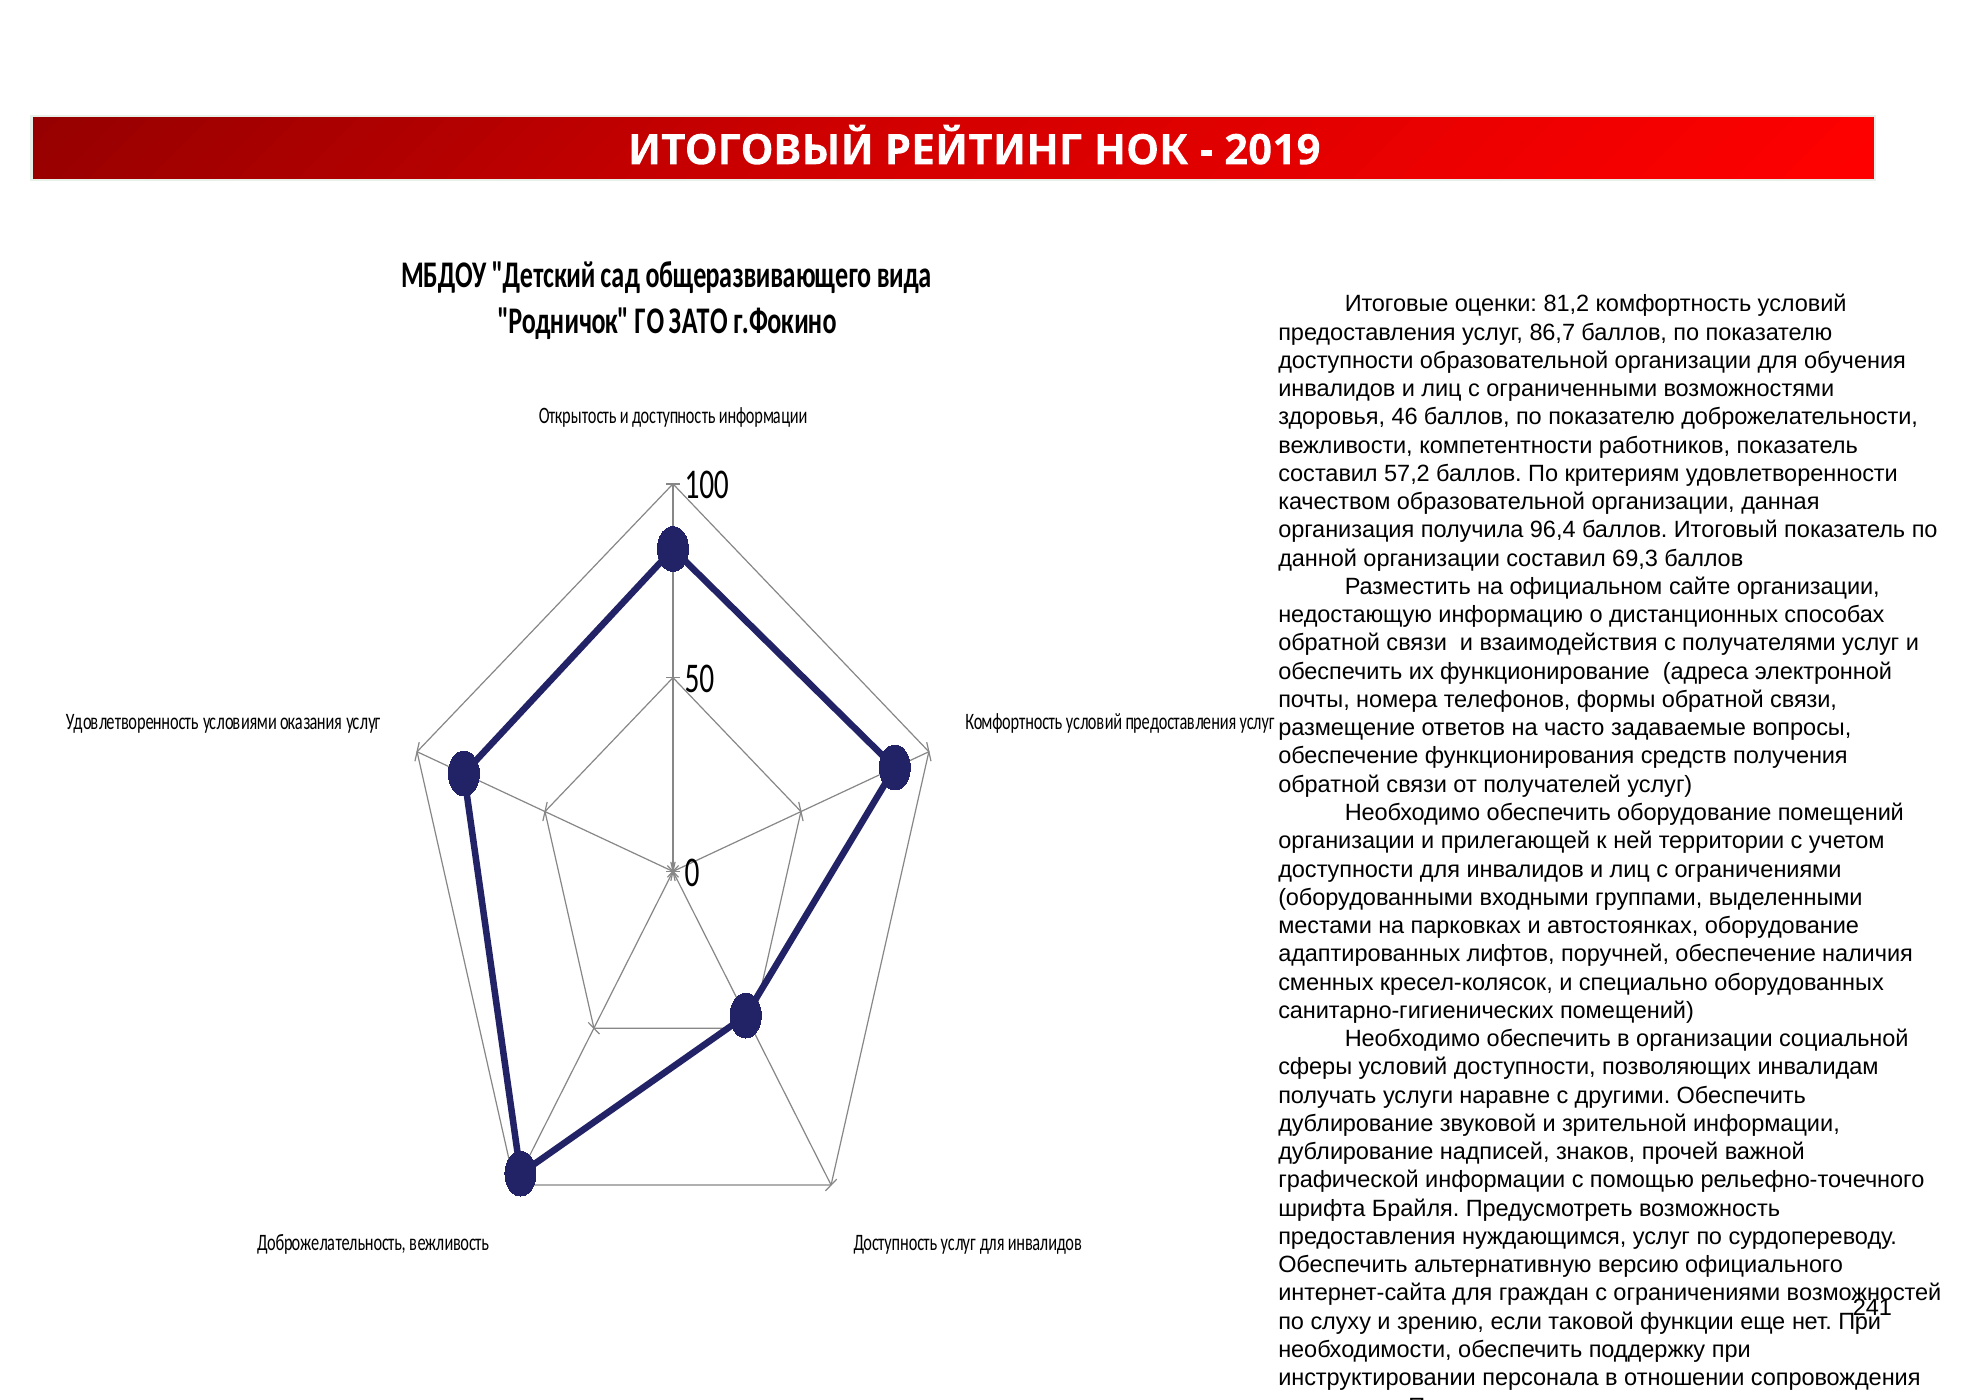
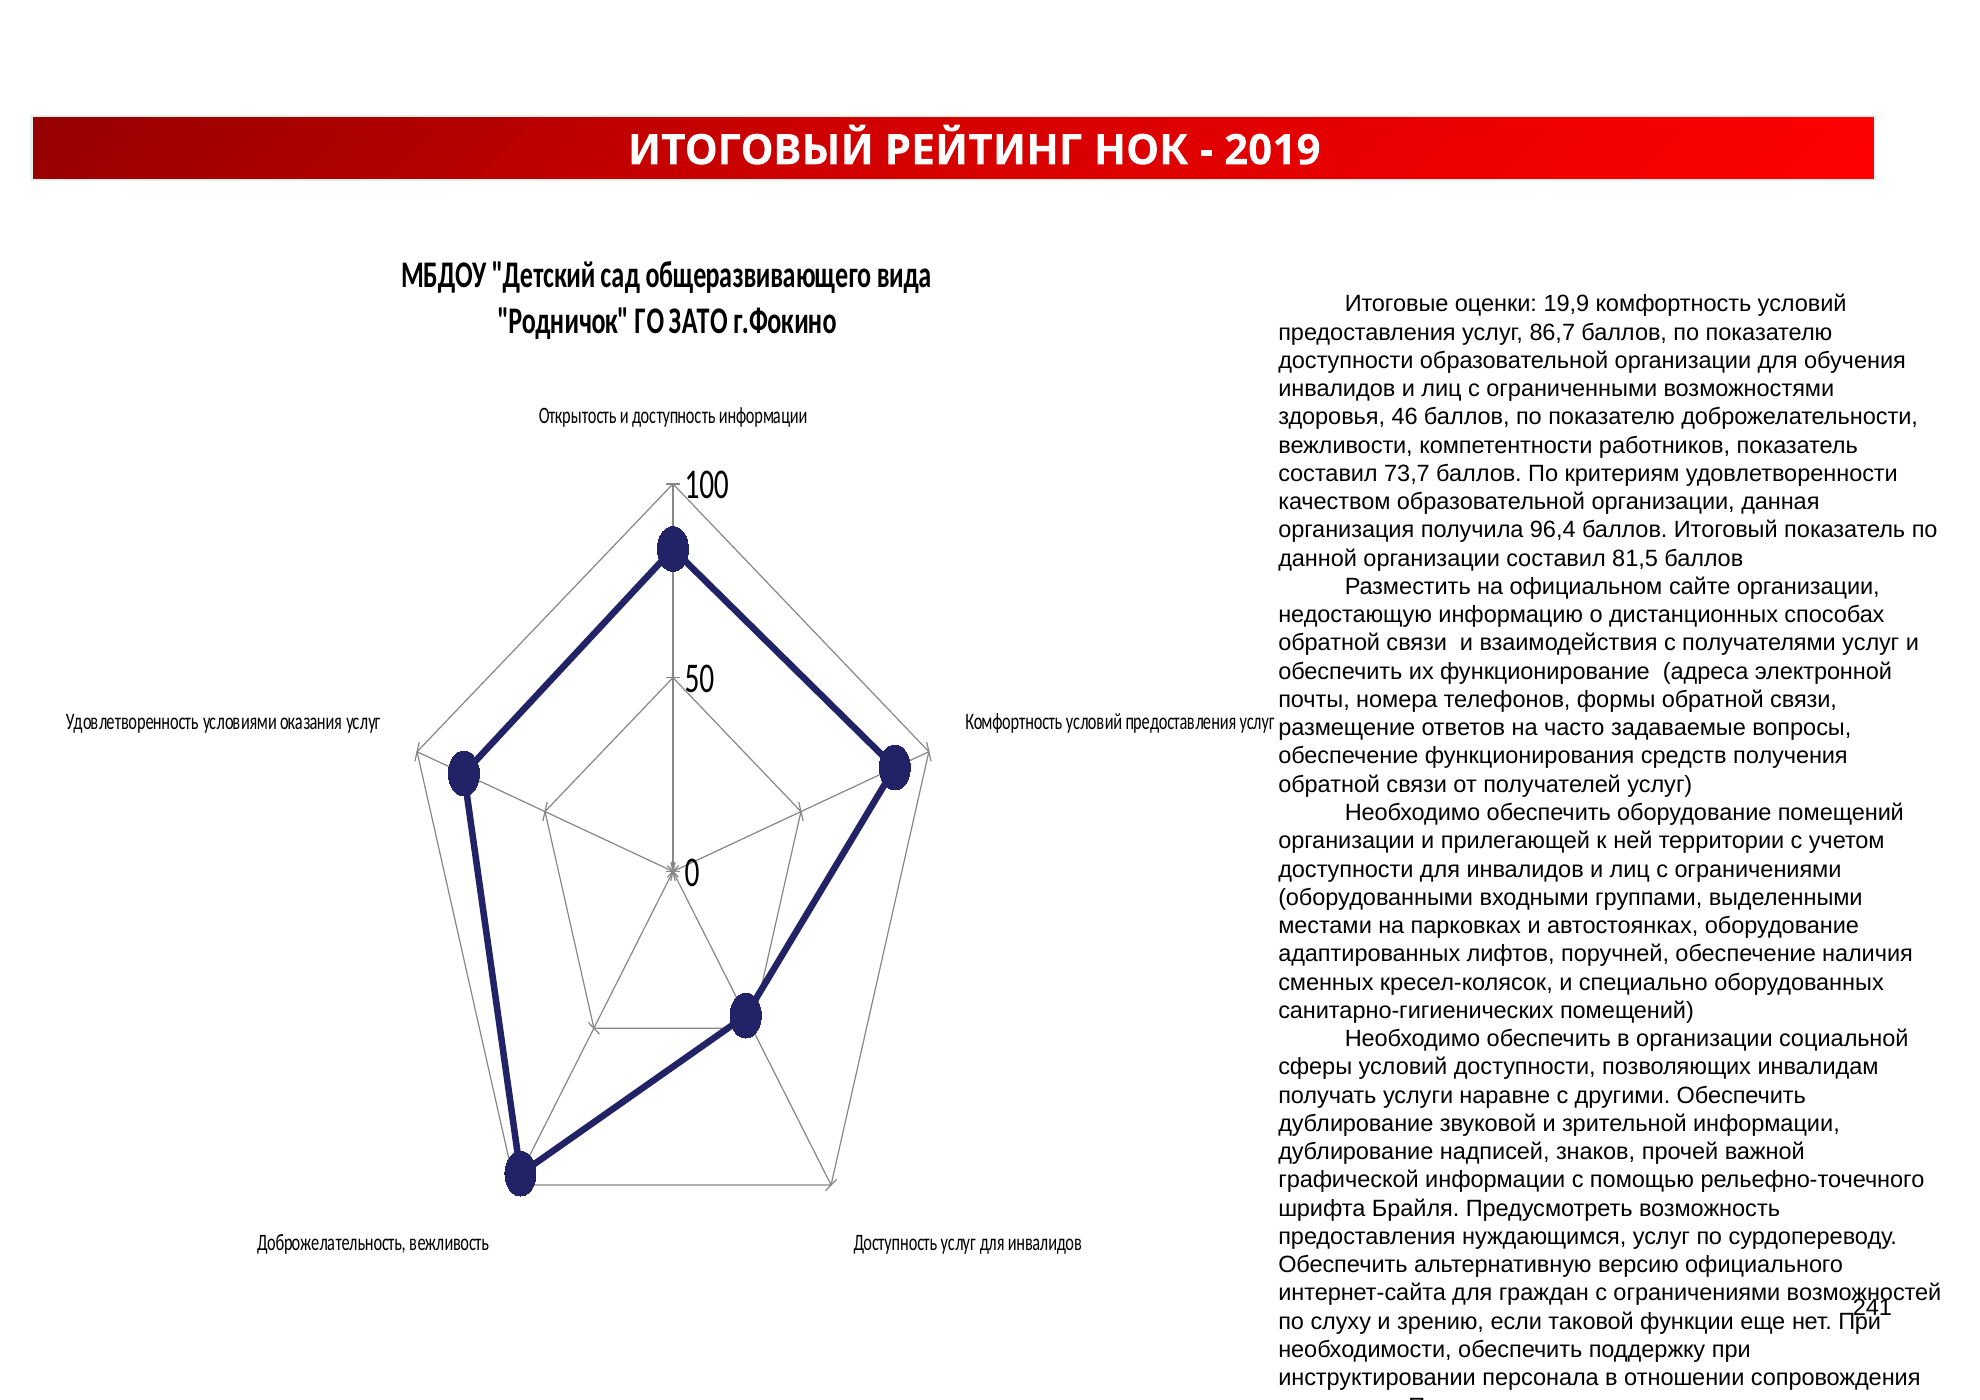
81,2: 81,2 -> 19,9
57,2: 57,2 -> 73,7
69,3: 69,3 -> 81,5
